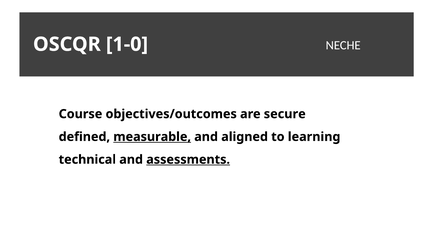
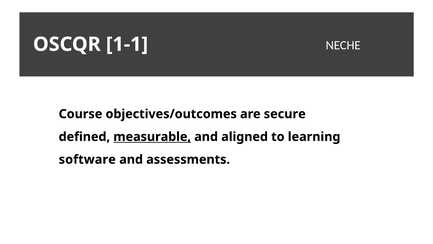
1-0: 1-0 -> 1-1
technical: technical -> software
assessments underline: present -> none
